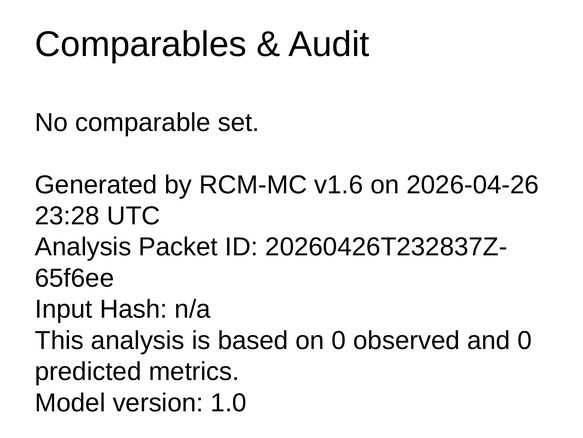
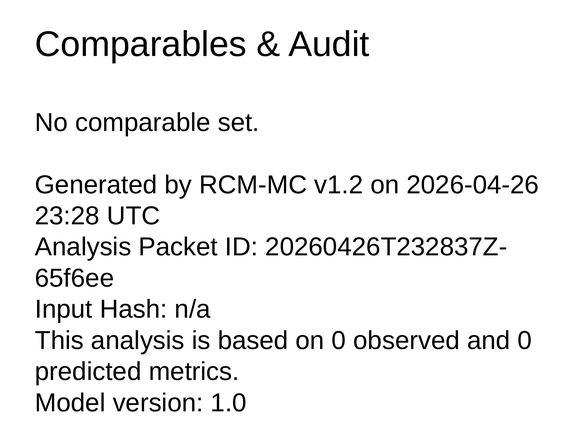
v1.6: v1.6 -> v1.2
